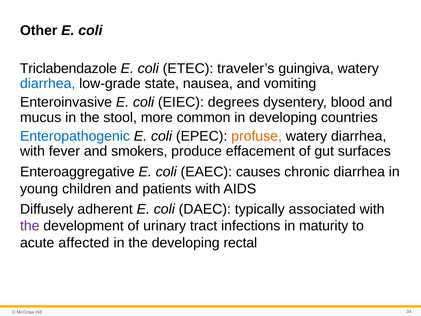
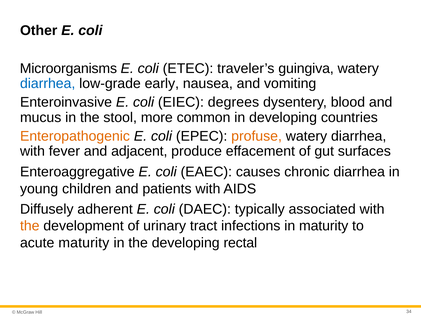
Triclabendazole: Triclabendazole -> Microorganisms
state: state -> early
Enteropathogenic colour: blue -> orange
smokers: smokers -> adjacent
the at (30, 226) colour: purple -> orange
acute affected: affected -> maturity
